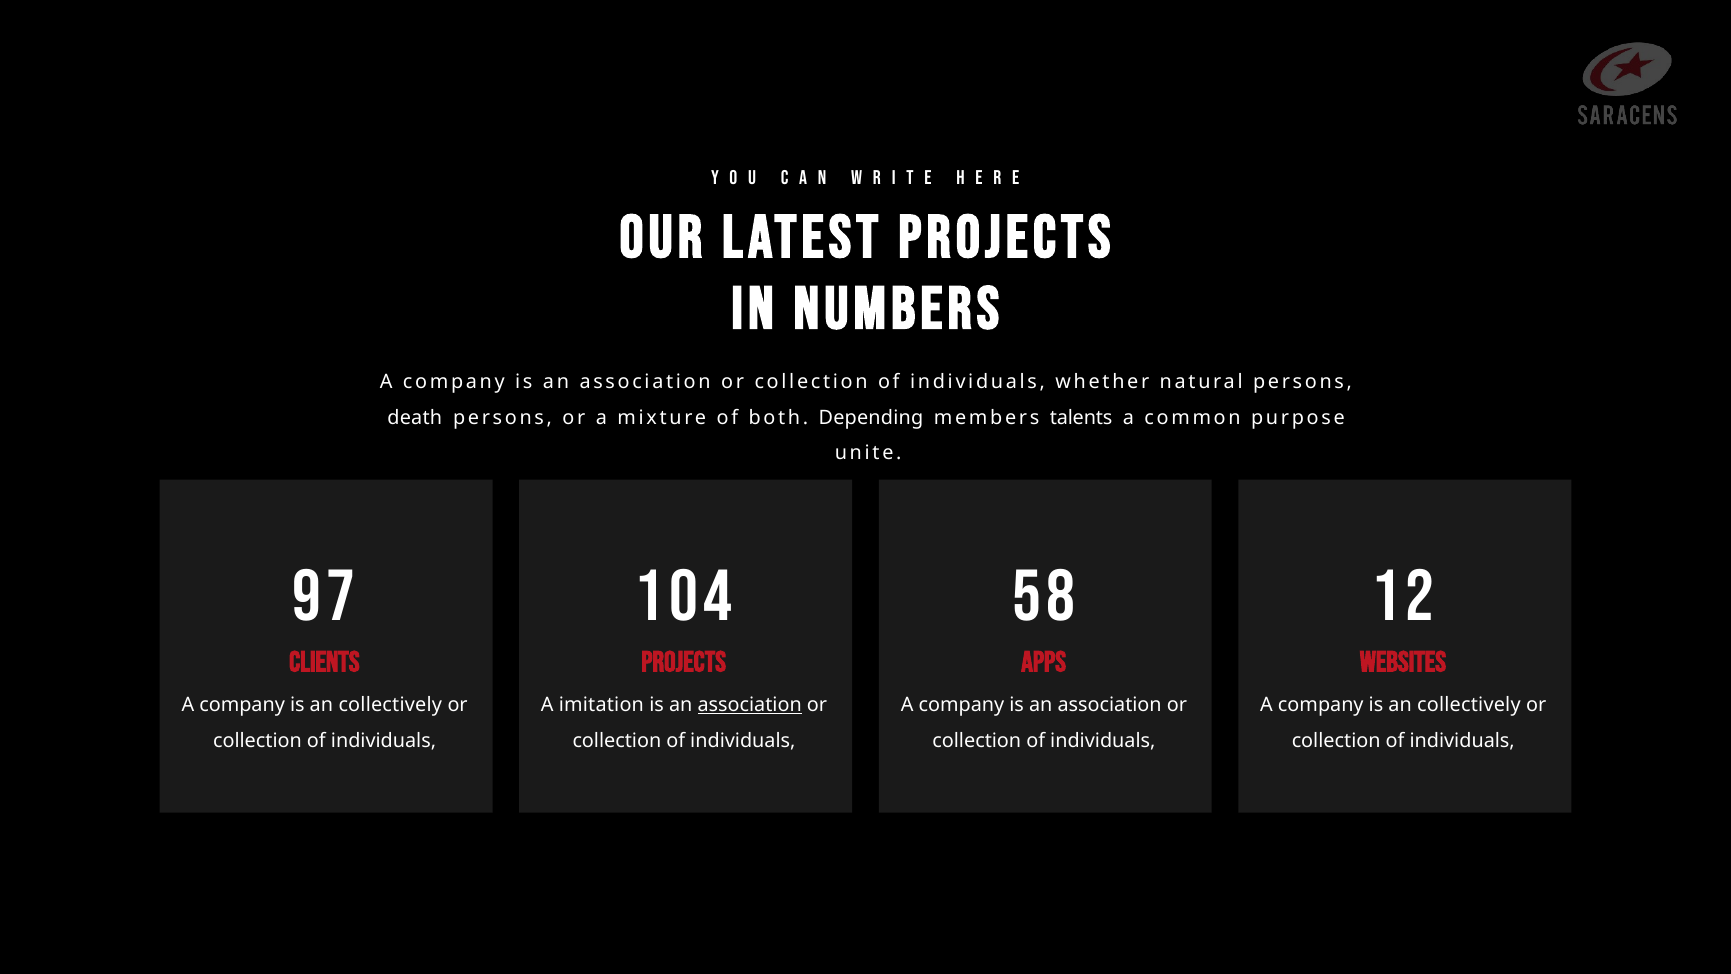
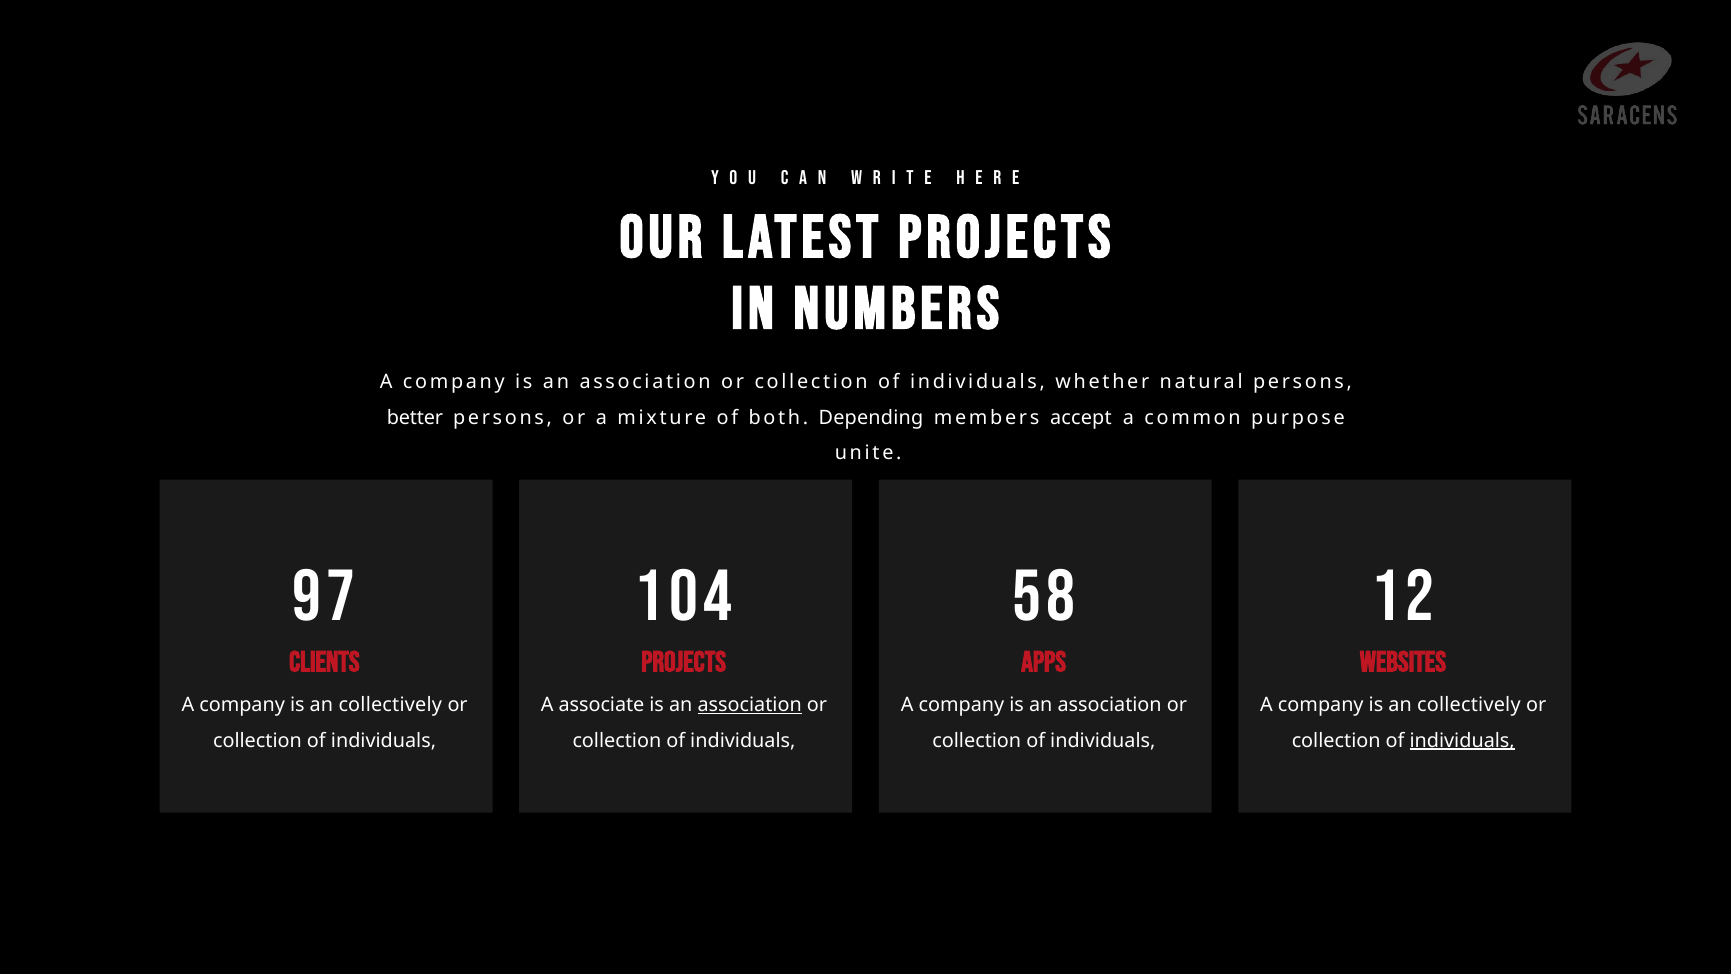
death: death -> better
talents: talents -> accept
imitation: imitation -> associate
individuals at (1462, 740) underline: none -> present
